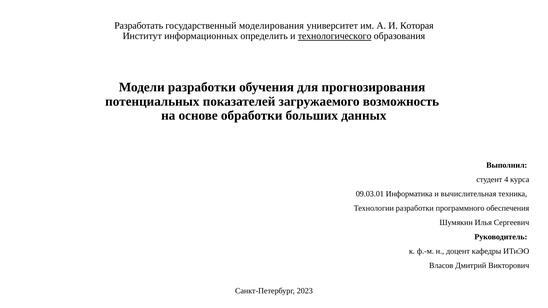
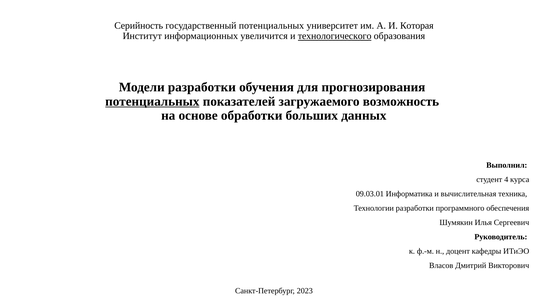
Разработать: Разработать -> Серийность
государственный моделирования: моделирования -> потенциальных
определить: определить -> увеличится
потенциальных at (152, 101) underline: none -> present
